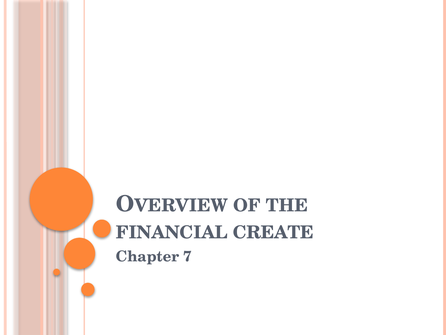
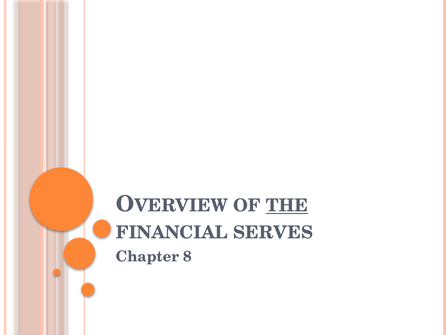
THE underline: none -> present
CREATE: CREATE -> SERVES
7: 7 -> 8
